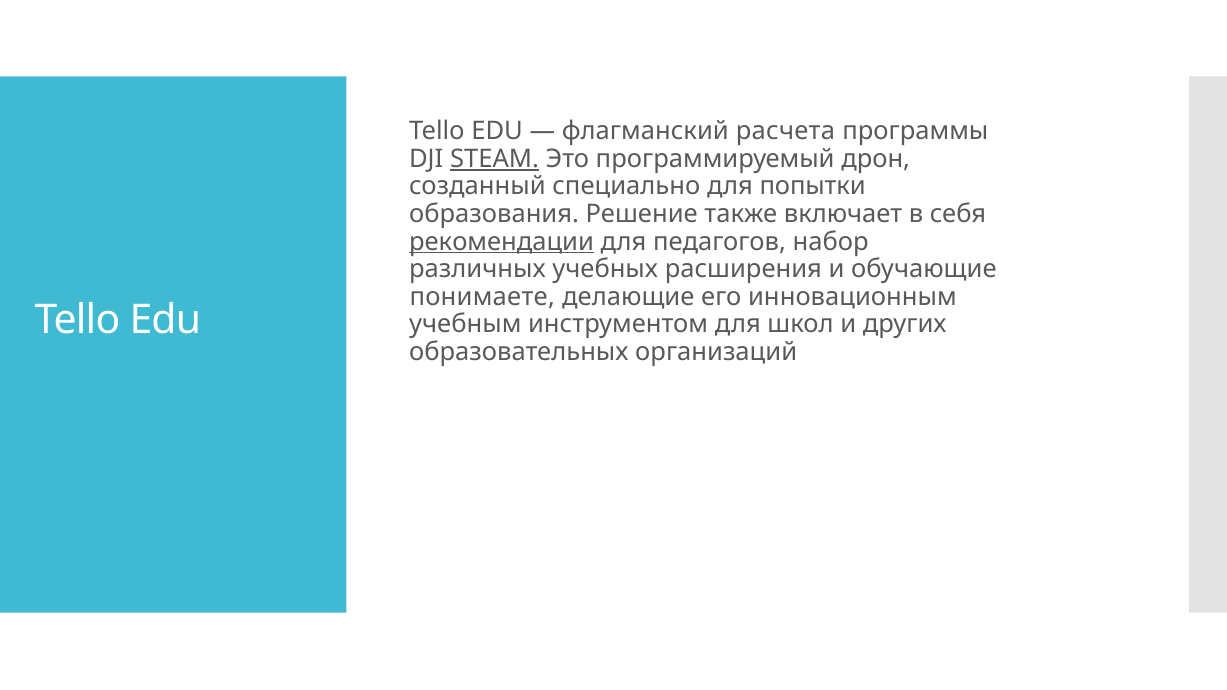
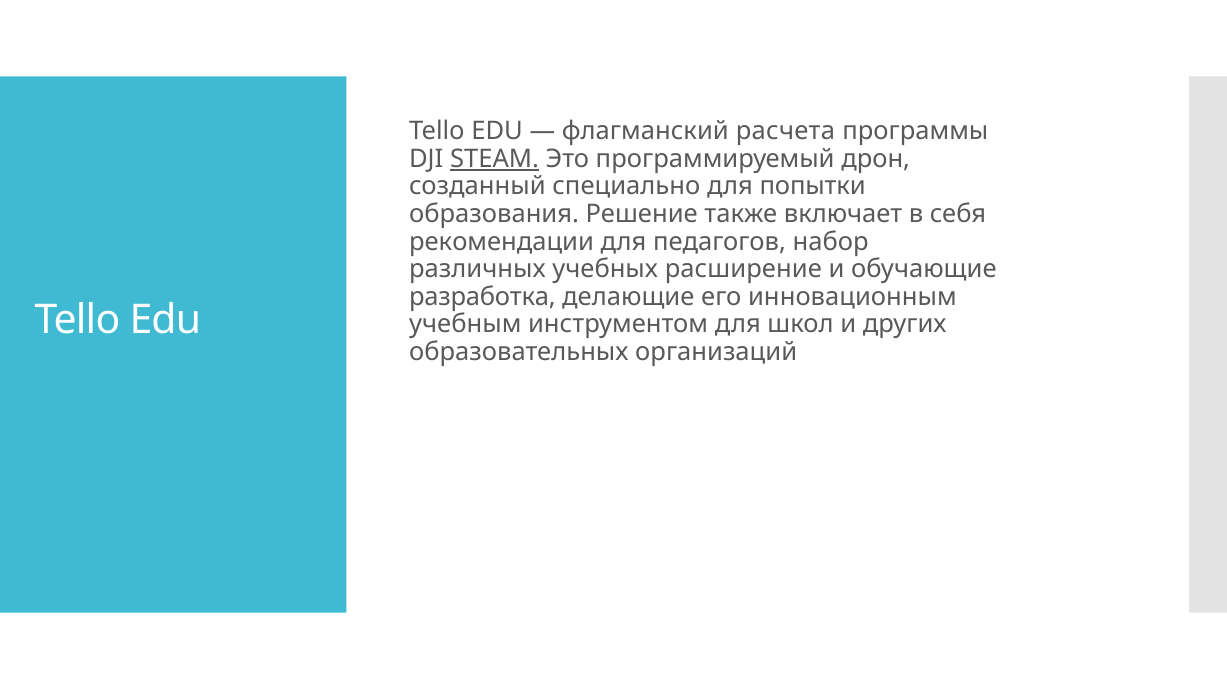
рекомендации underline: present -> none
расширения: расширения -> расширение
понимаете: понимаете -> разработка
